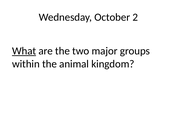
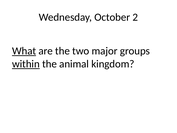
within underline: none -> present
